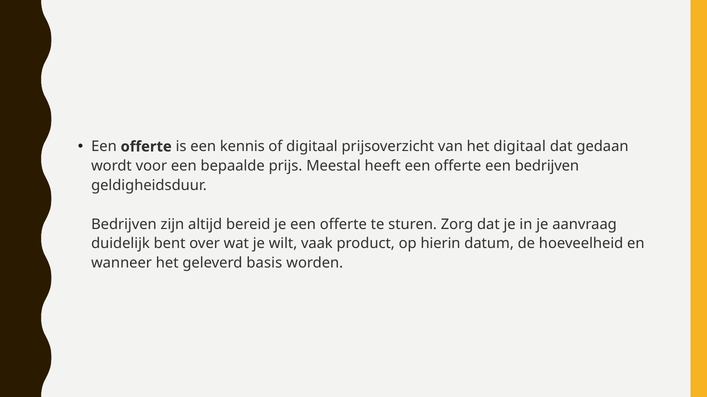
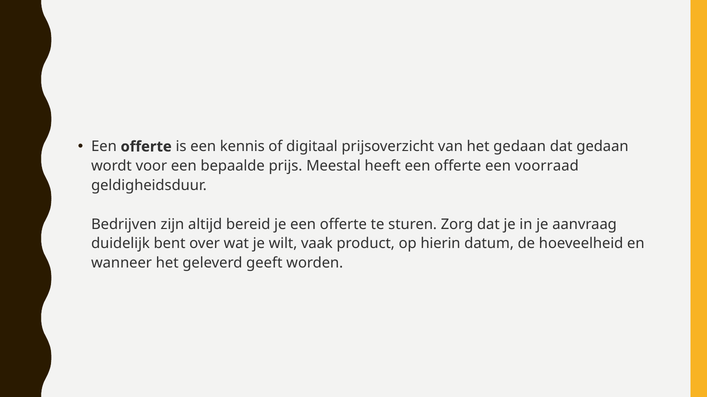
het digitaal: digitaal -> gedaan
een bedrijven: bedrijven -> voorraad
basis: basis -> geeft
